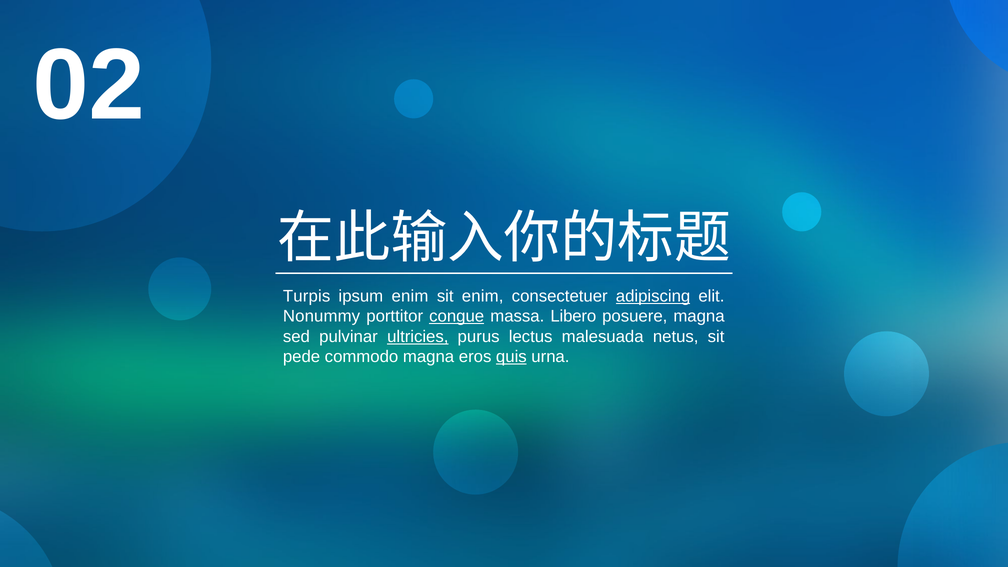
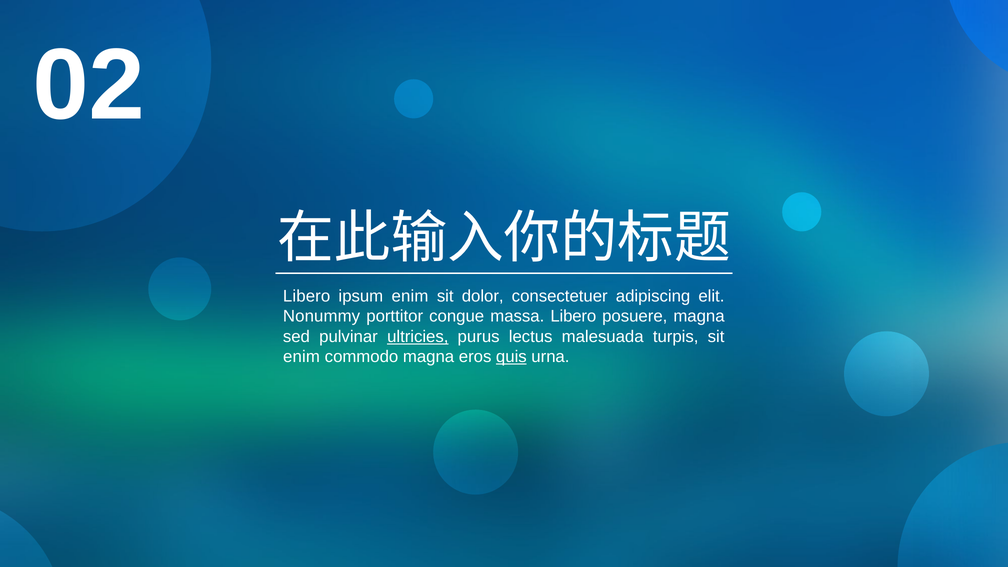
Turpis at (307, 296): Turpis -> Libero
sit enim: enim -> dolor
adipiscing underline: present -> none
congue underline: present -> none
netus: netus -> turpis
pede at (302, 357): pede -> enim
